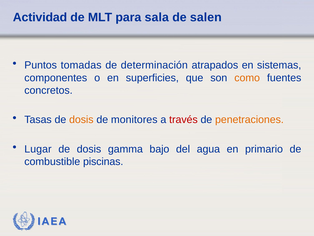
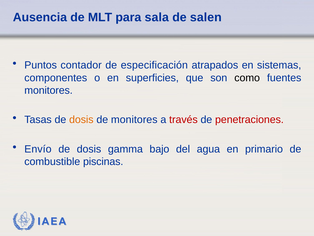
Actividad: Actividad -> Ausencia
tomadas: tomadas -> contador
determinación: determinación -> especificación
como colour: orange -> black
concretos at (48, 90): concretos -> monitores
penetraciones colour: orange -> red
Lugar: Lugar -> Envío
